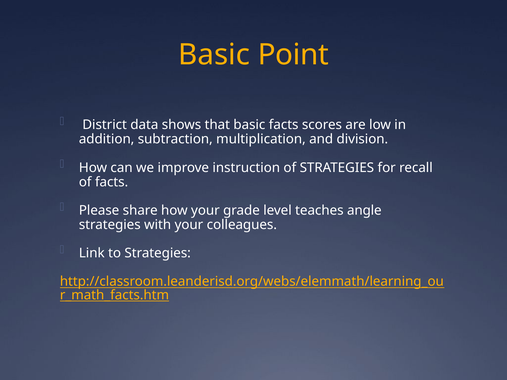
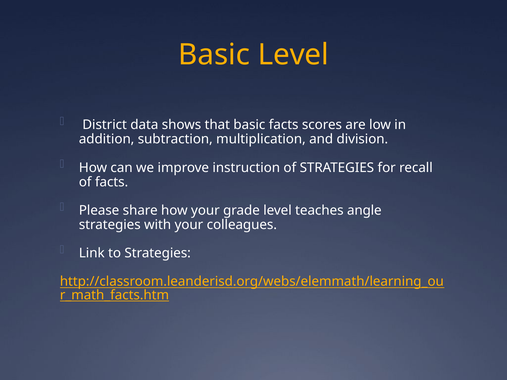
Basic Point: Point -> Level
